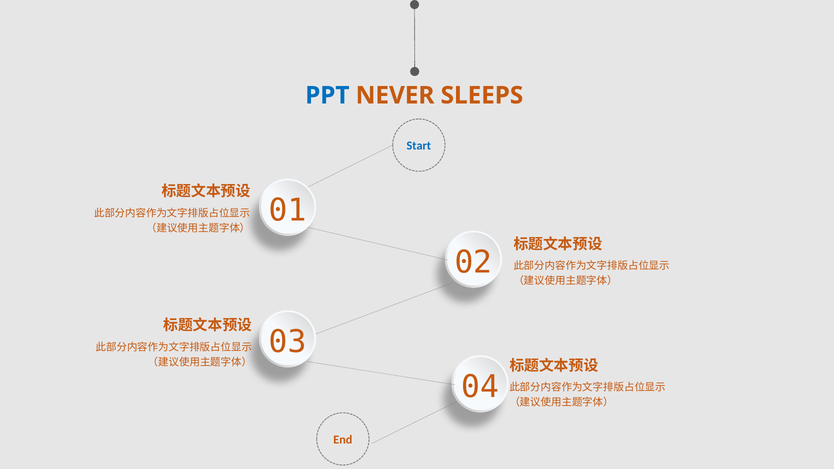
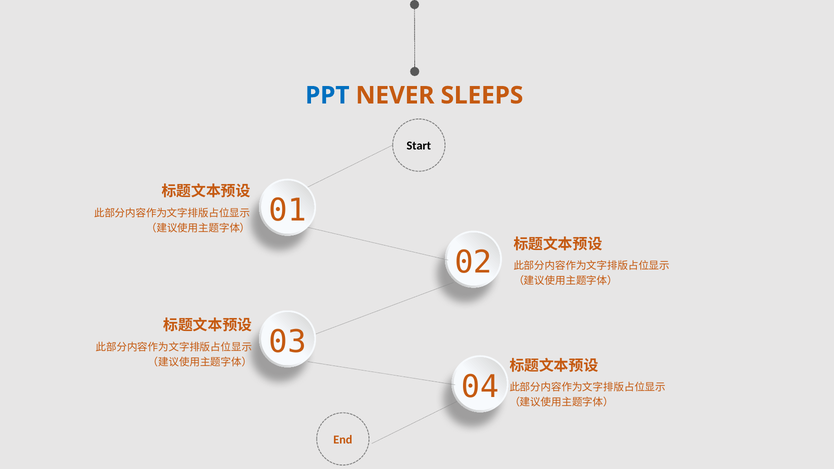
Start colour: blue -> black
